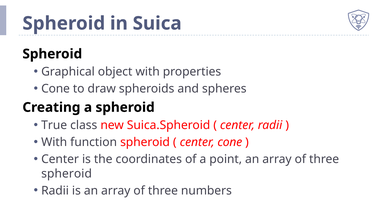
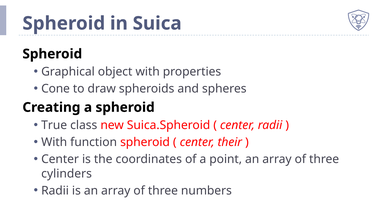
center cone: cone -> their
spheroid at (67, 174): spheroid -> cylinders
